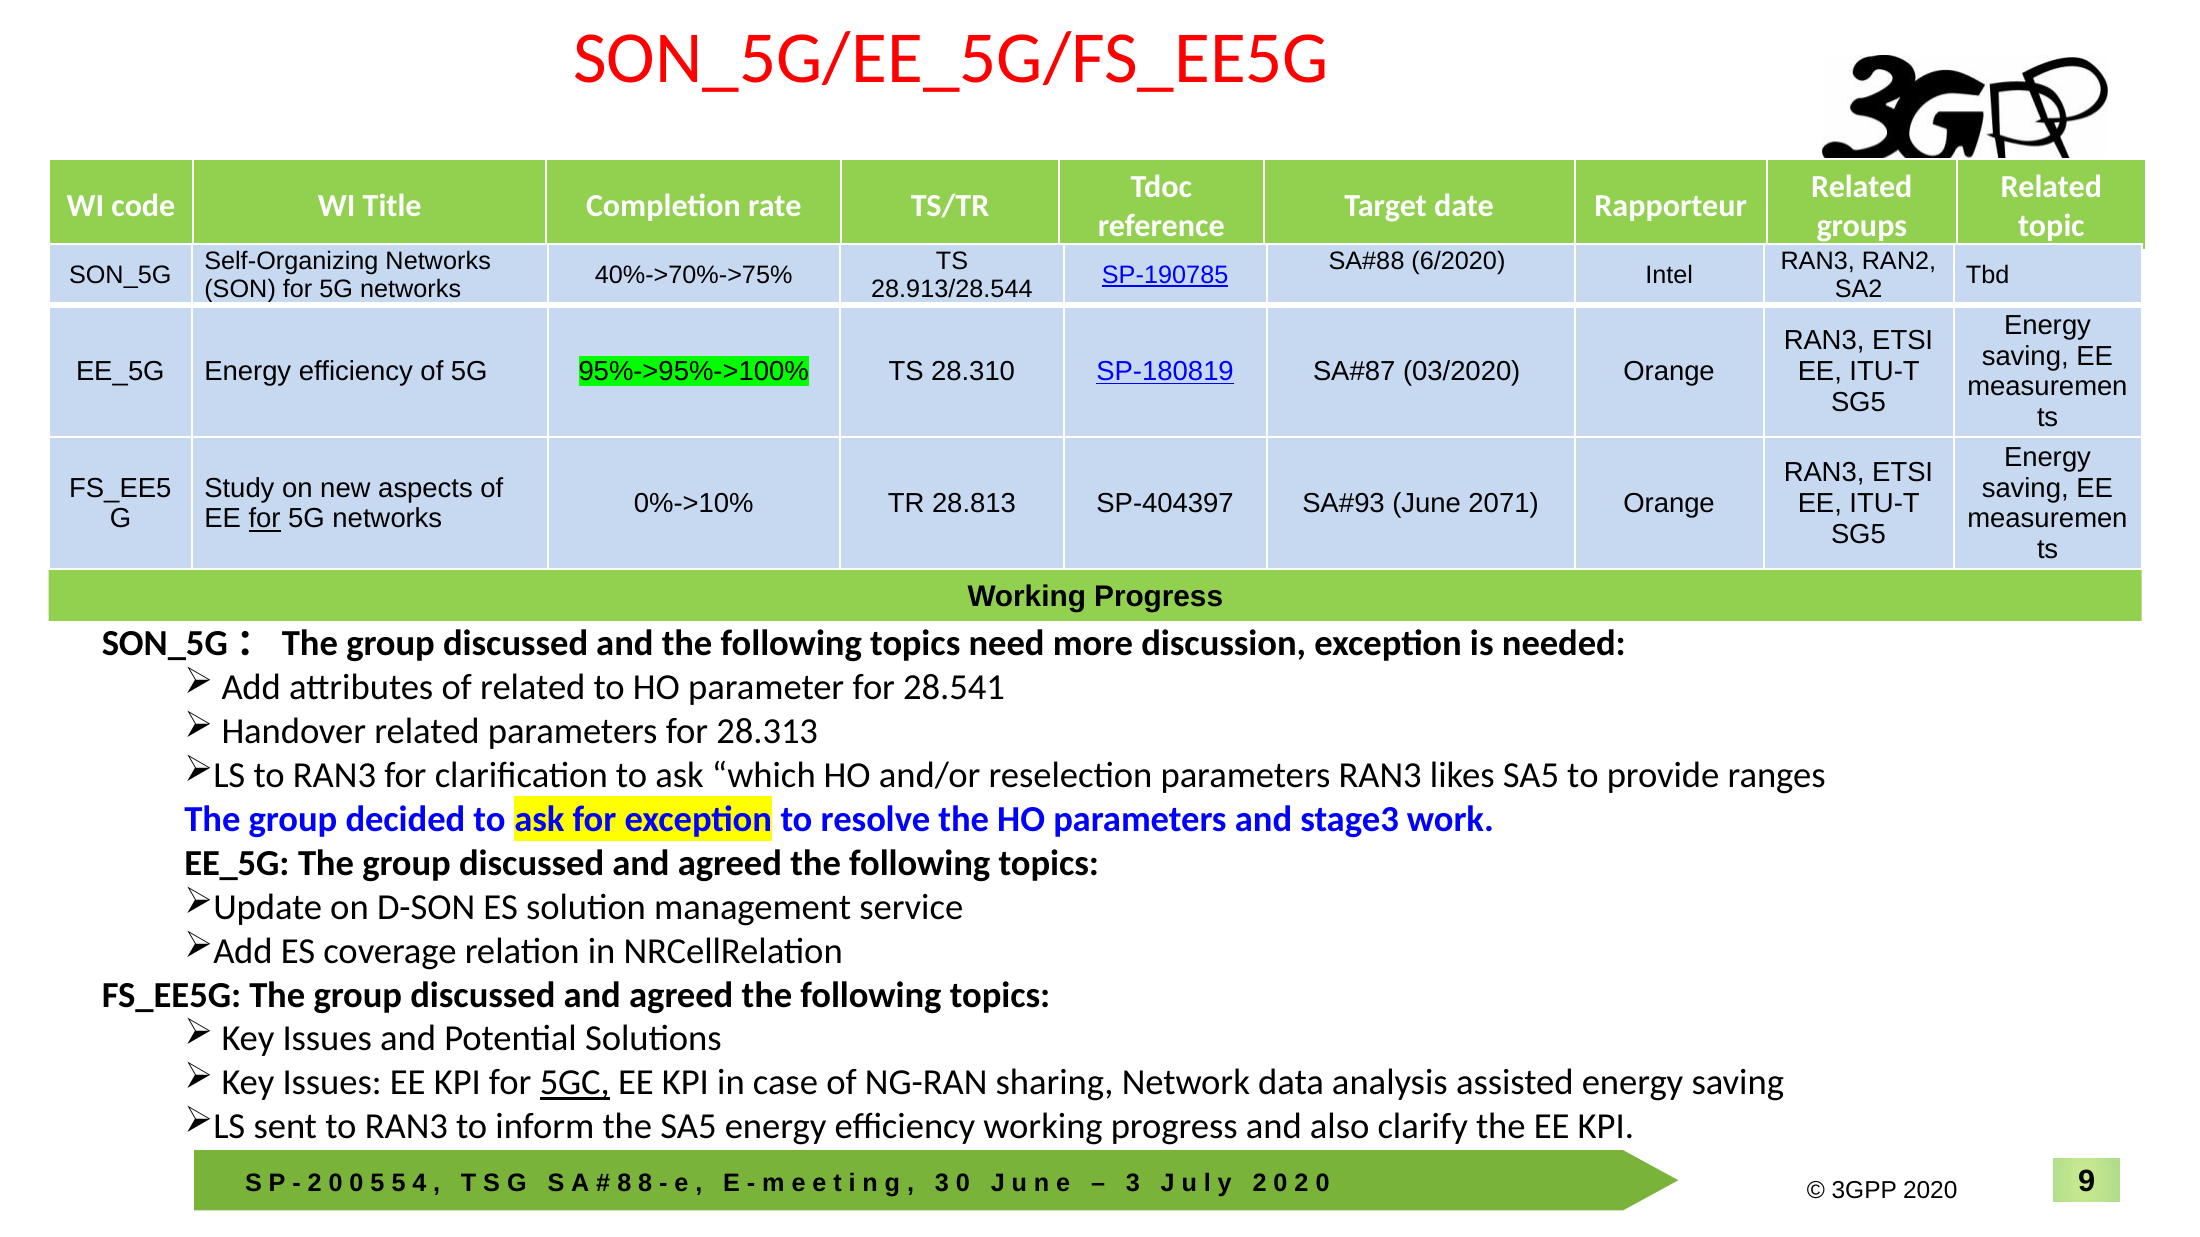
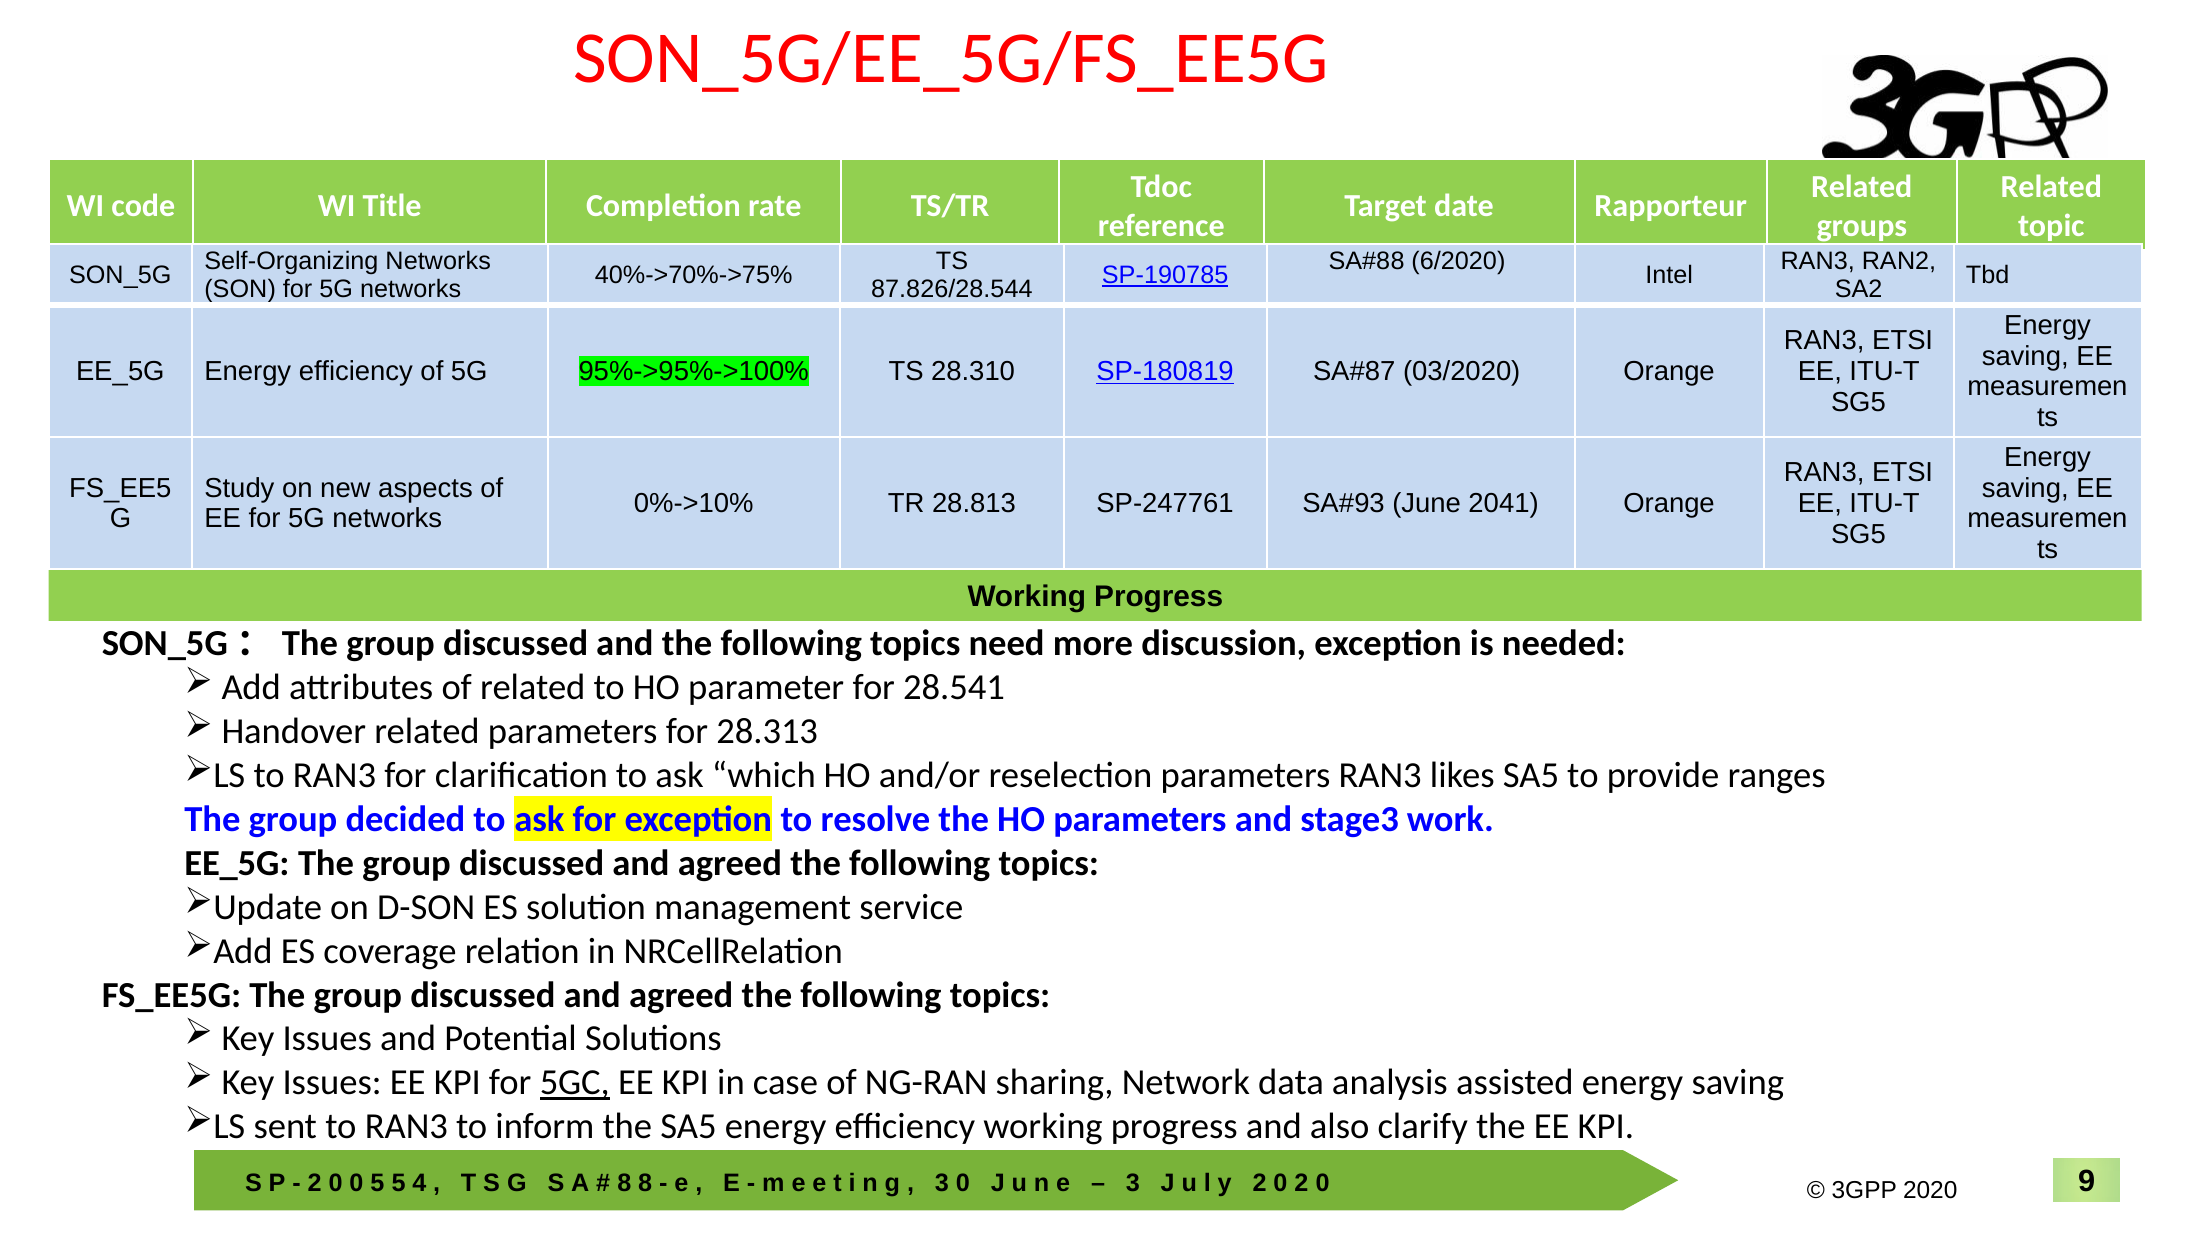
28.913/28.544: 28.913/28.544 -> 87.826/28.544
SP-404397: SP-404397 -> SP-247761
2071: 2071 -> 2041
for at (265, 519) underline: present -> none
